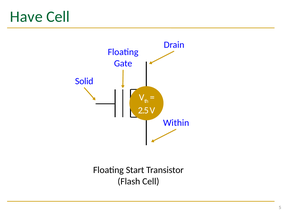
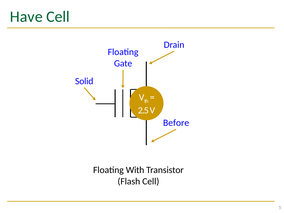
Within: Within -> Before
Start: Start -> With
